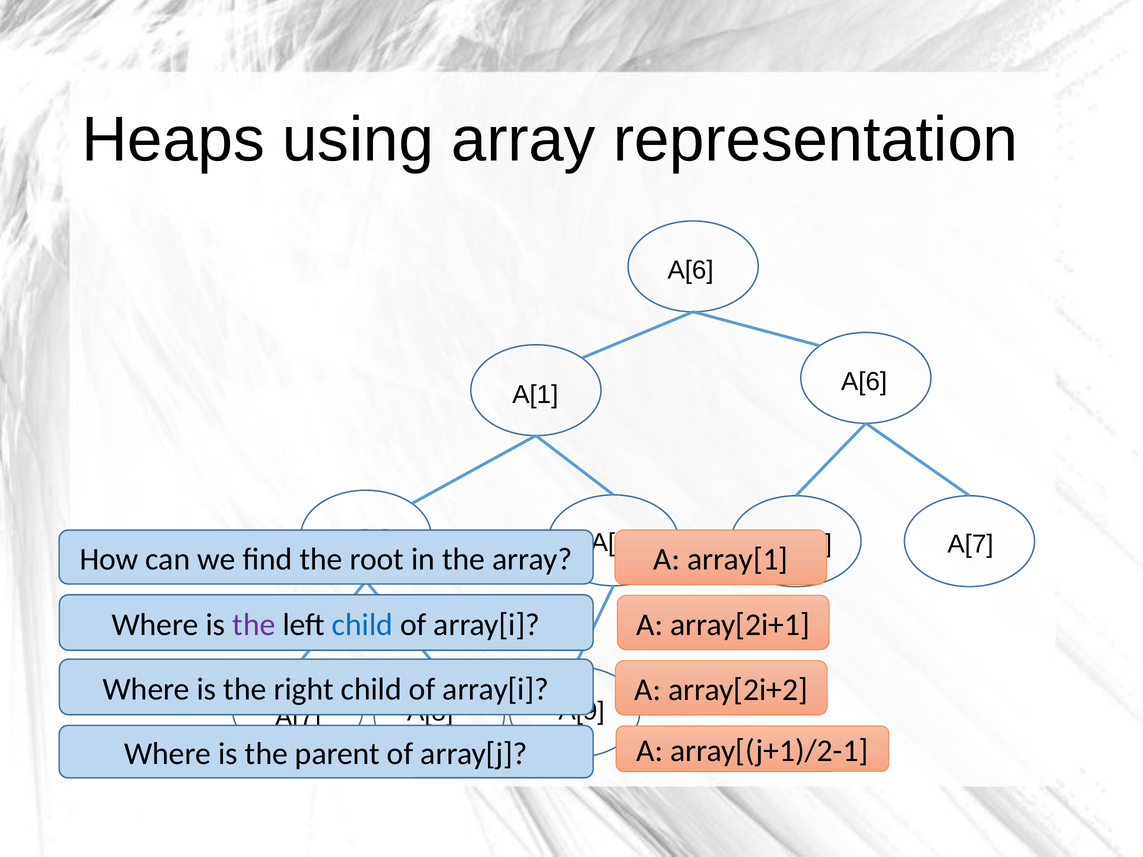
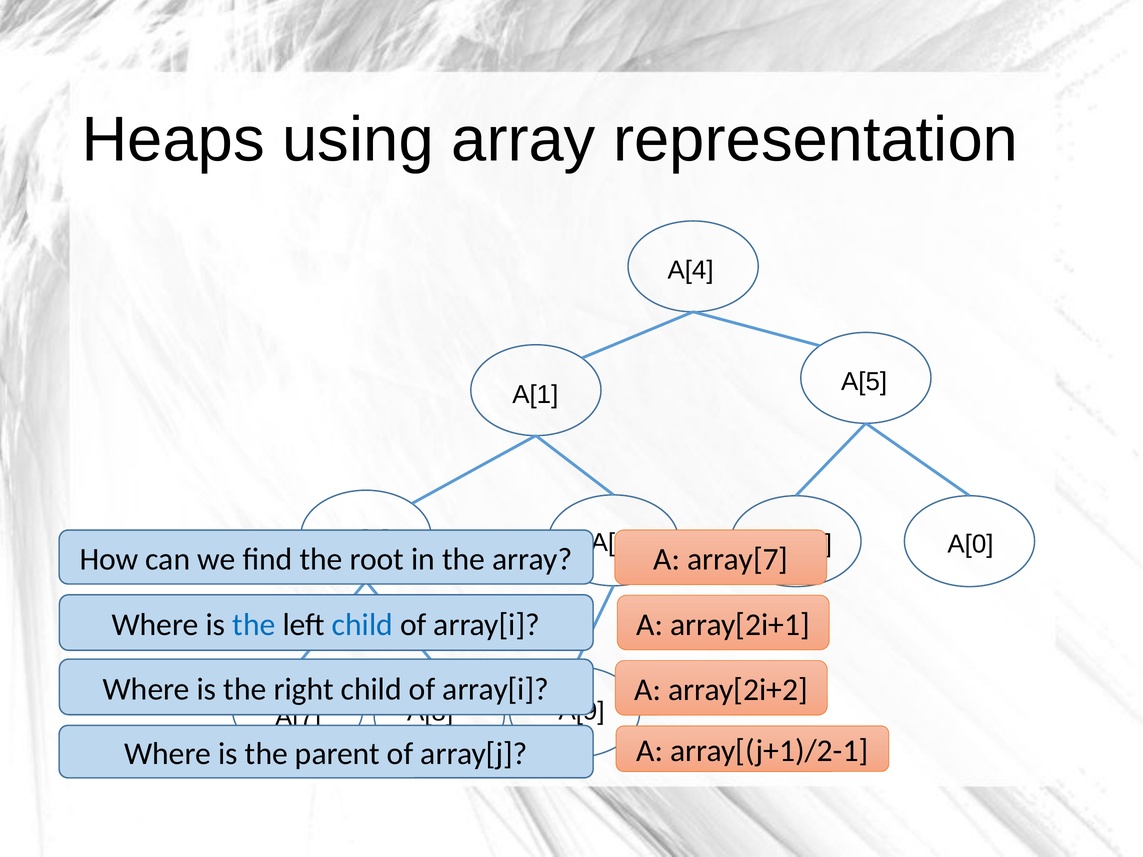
A[6 at (691, 270): A[6 -> A[4
A[1 A[6: A[6 -> A[5
A[7 at (970, 544): A[7 -> A[0
array[1: array[1 -> array[7
the at (254, 625) colour: purple -> blue
